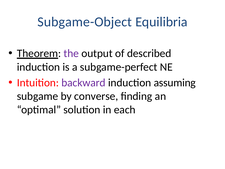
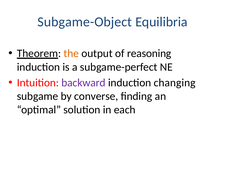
the colour: purple -> orange
described: described -> reasoning
assuming: assuming -> changing
